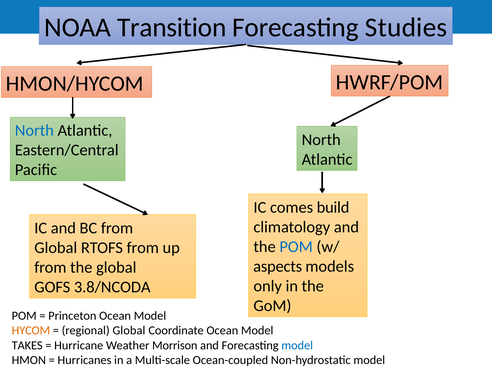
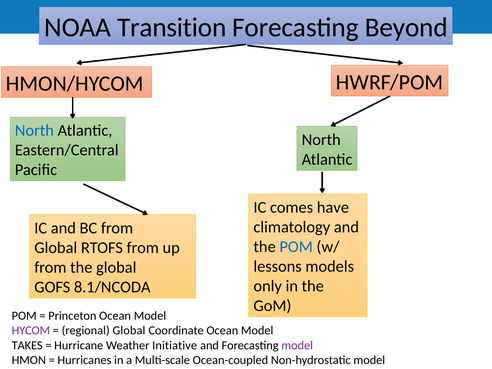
Studies: Studies -> Beyond
build: build -> have
aspects: aspects -> lessons
3.8/NCODA: 3.8/NCODA -> 8.1/NCODA
HYCOM colour: orange -> purple
Morrison: Morrison -> Initiative
model at (297, 345) colour: blue -> purple
